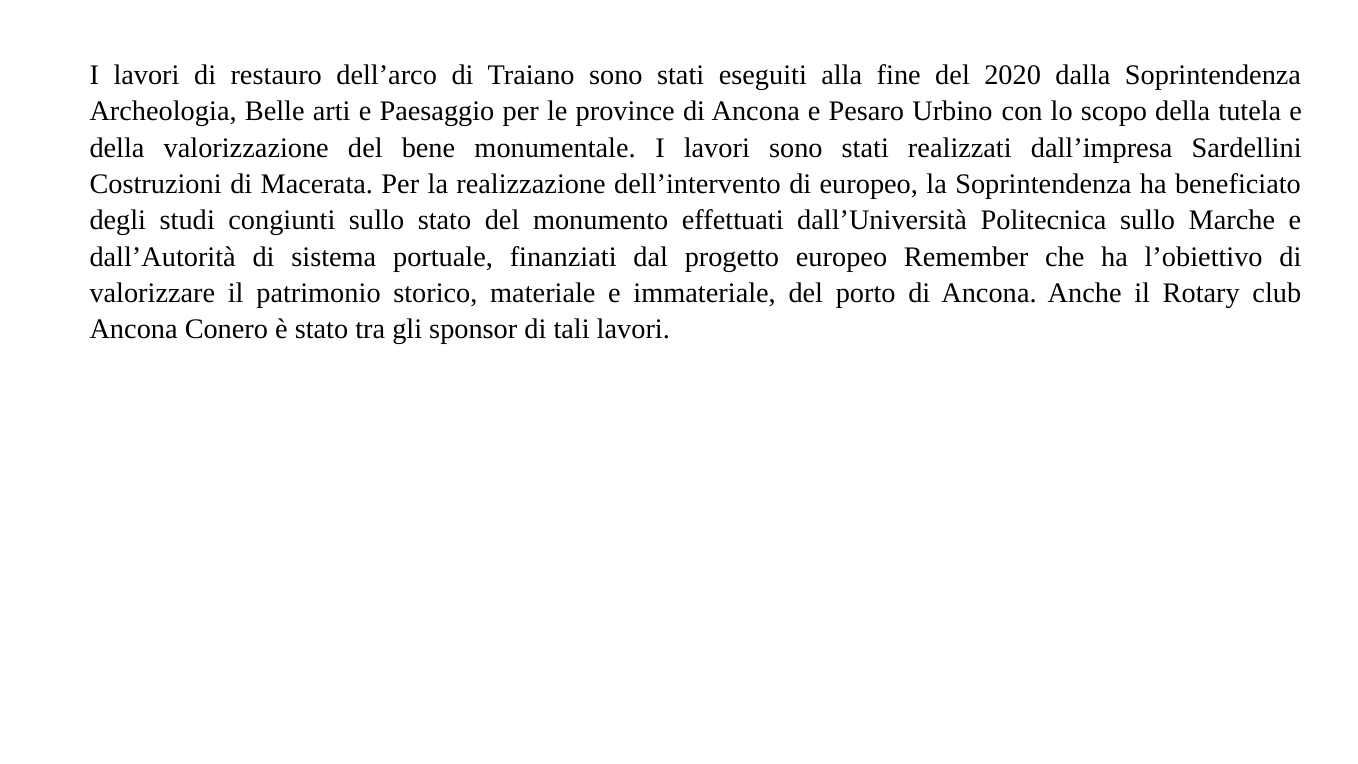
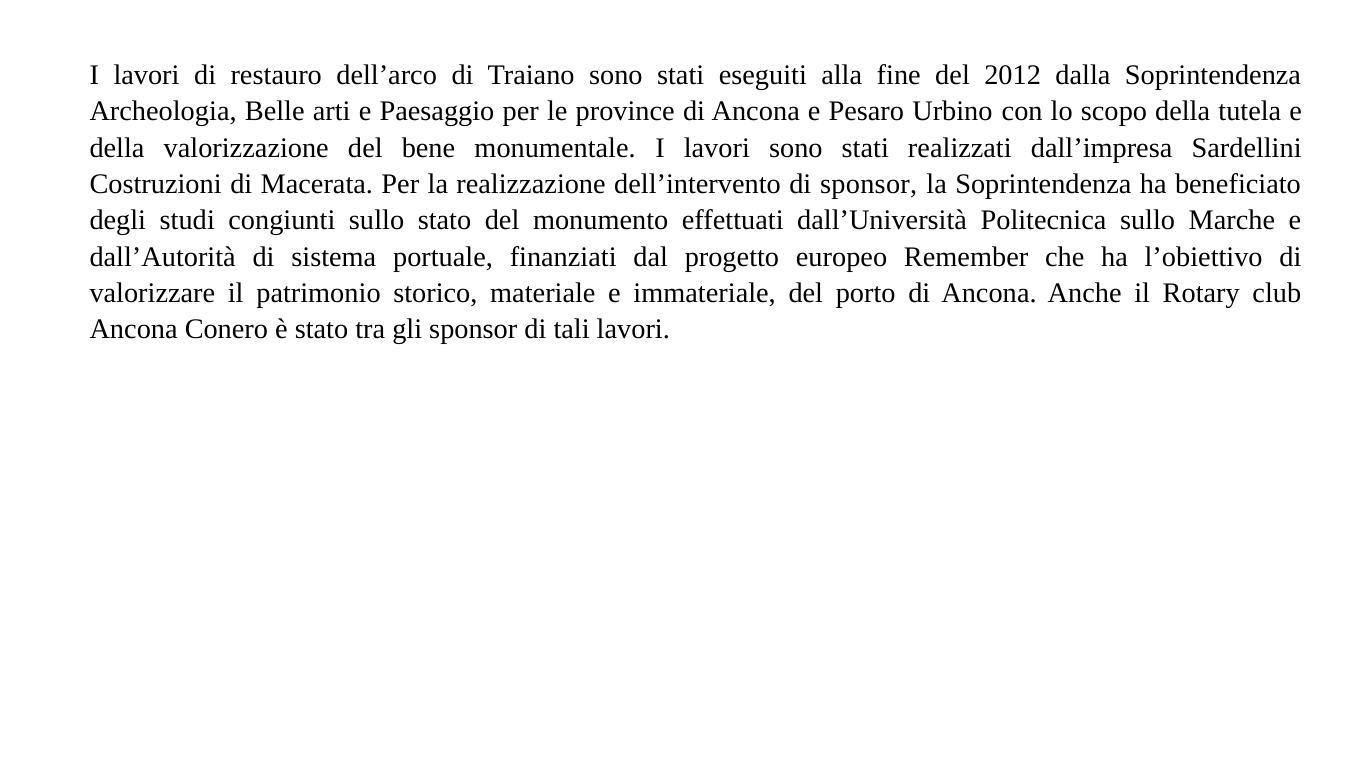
2020: 2020 -> 2012
di europeo: europeo -> sponsor
